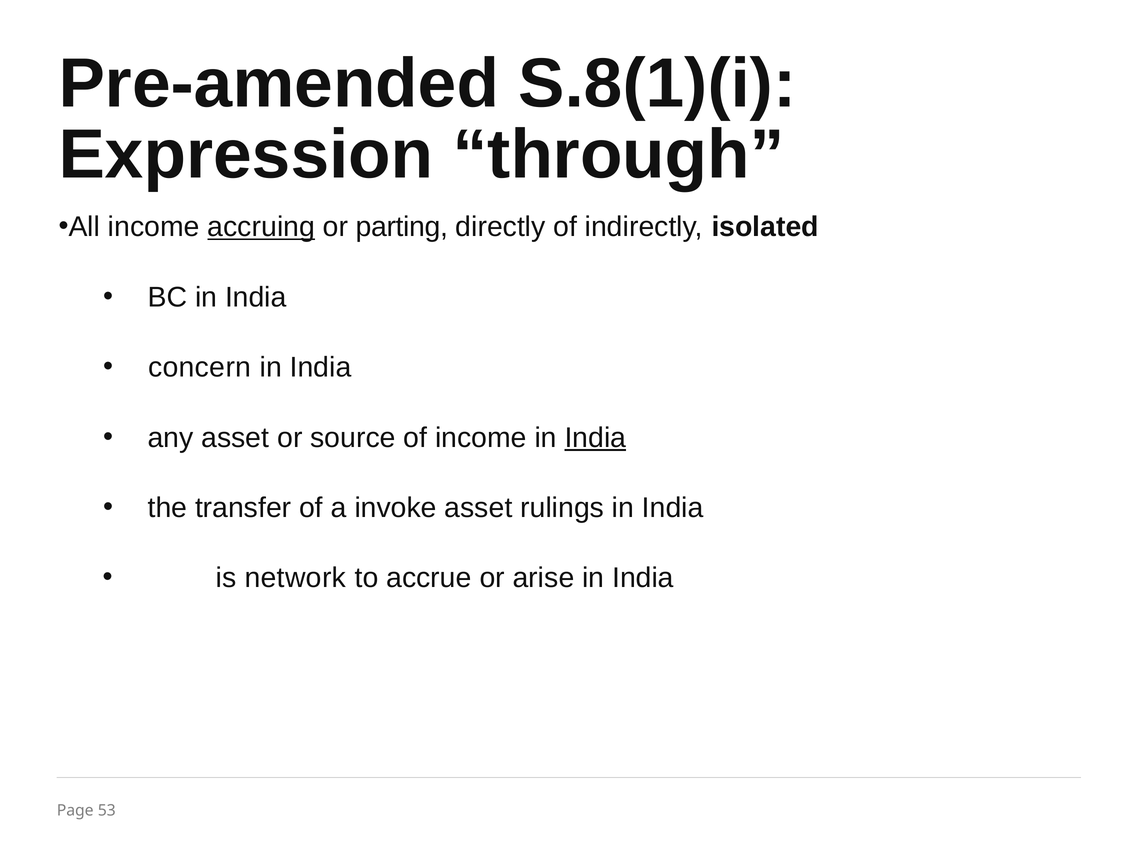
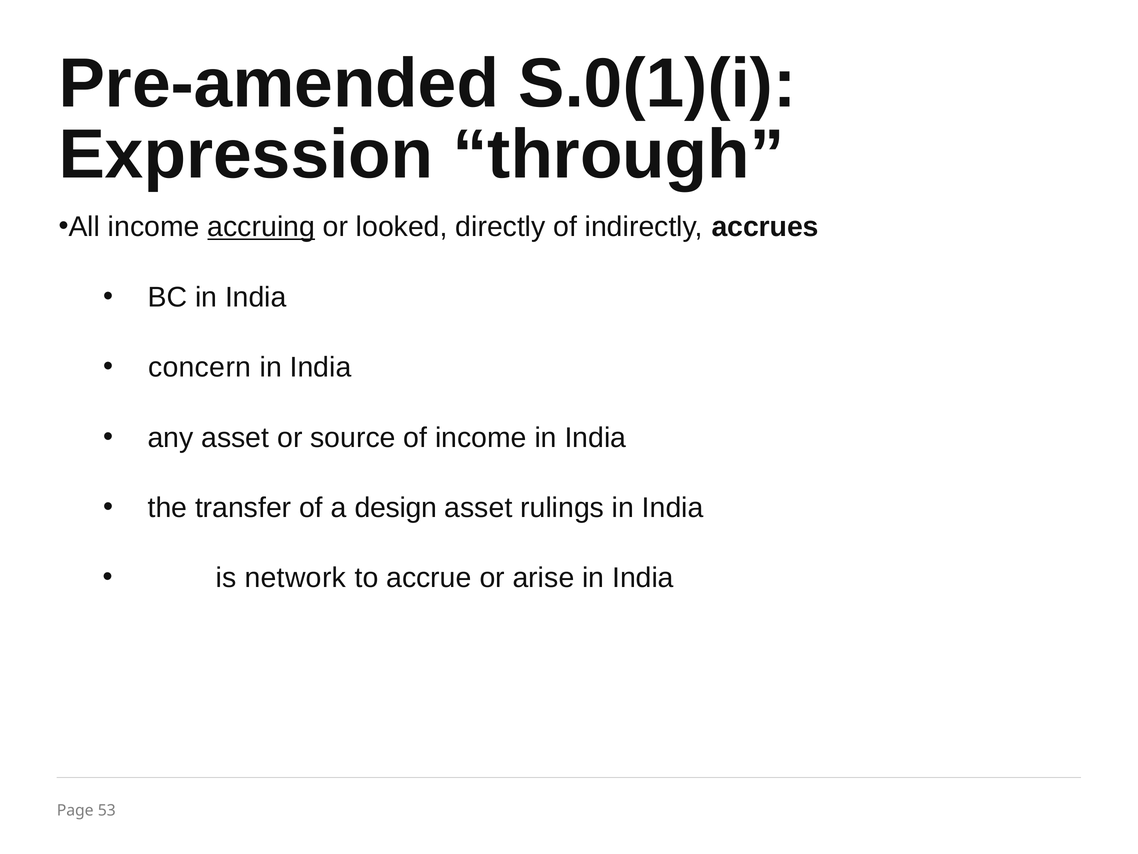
S.8(1)(i: S.8(1)(i -> S.0(1)(i
parting: parting -> looked
isolated: isolated -> accrues
India at (595, 437) underline: present -> none
invoke: invoke -> design
